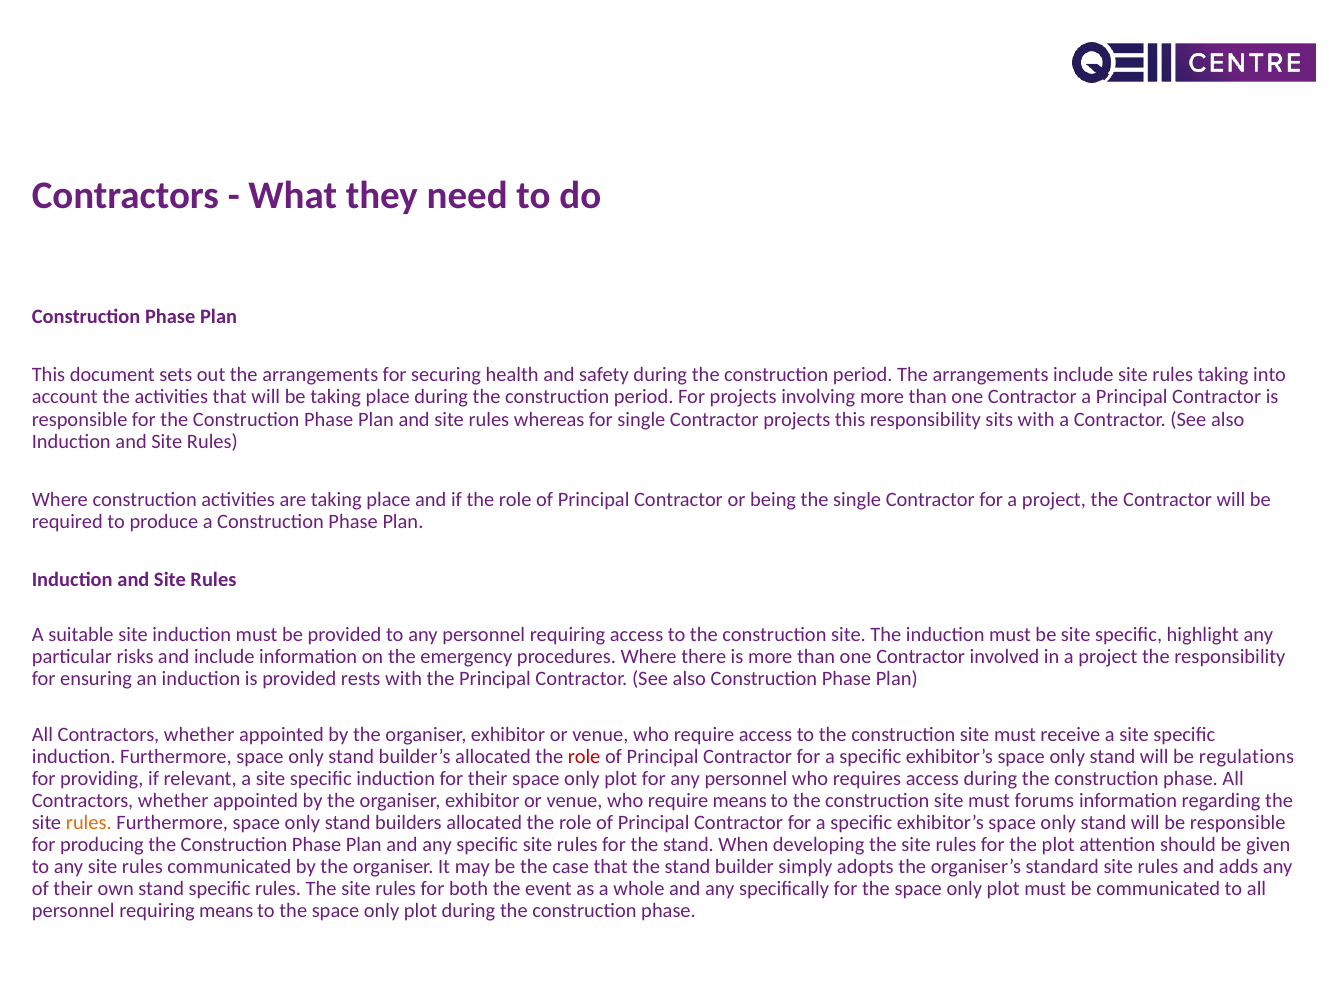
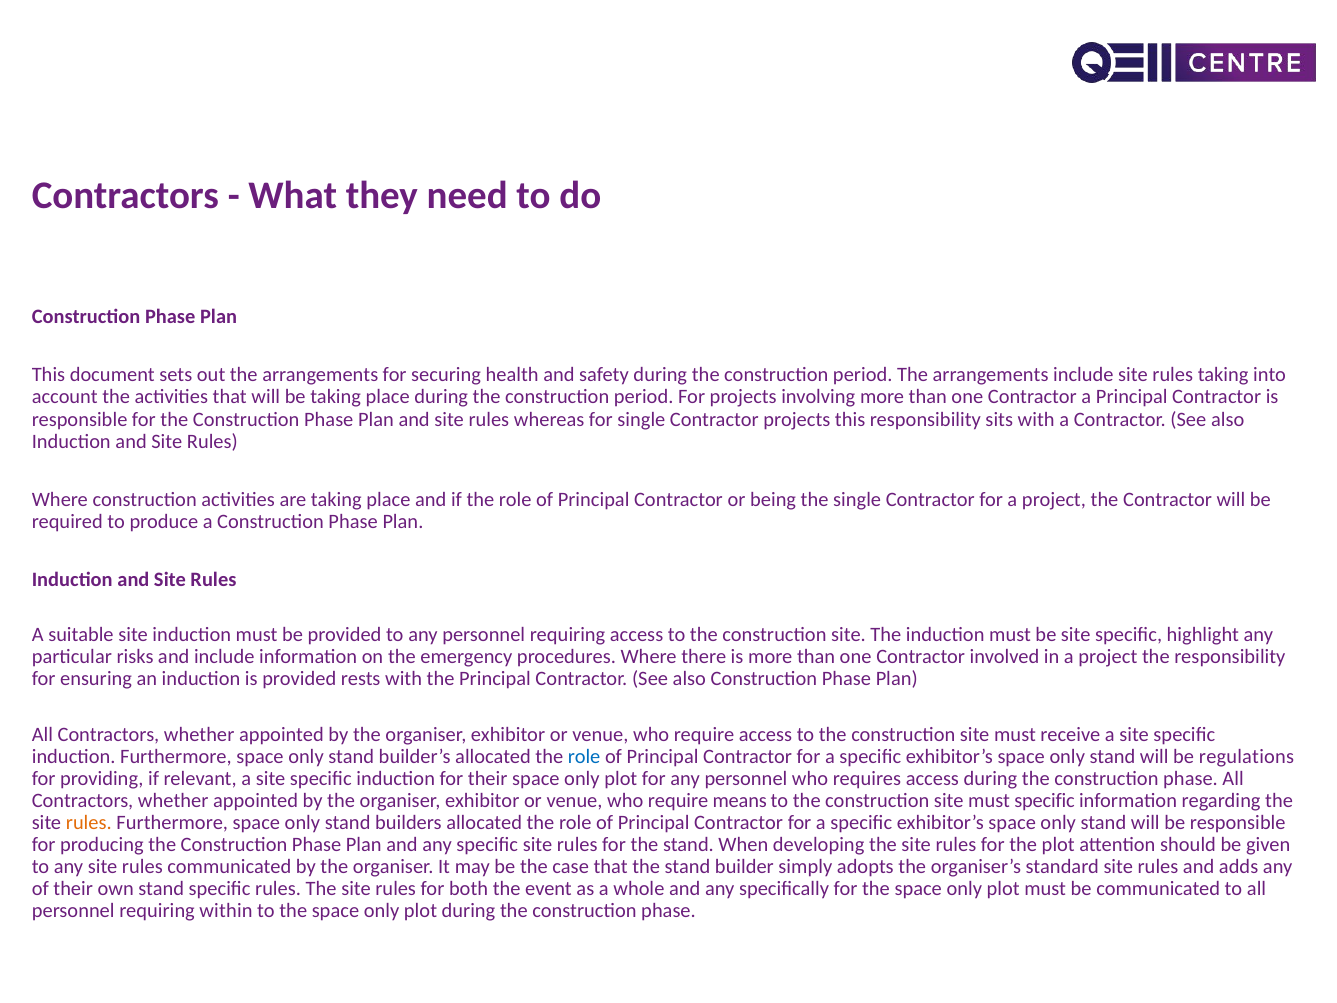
role at (584, 756) colour: red -> blue
must forums: forums -> specific
requiring means: means -> within
